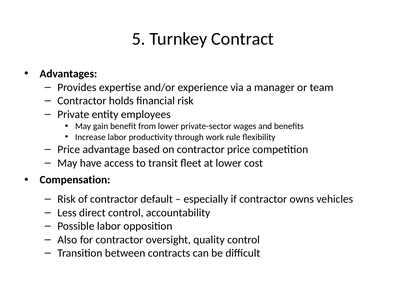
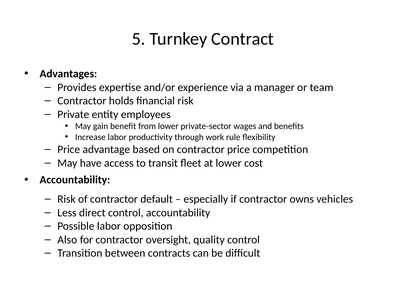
Compensation at (75, 180): Compensation -> Accountability
